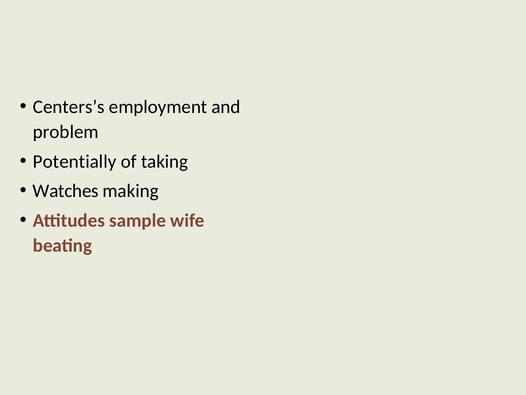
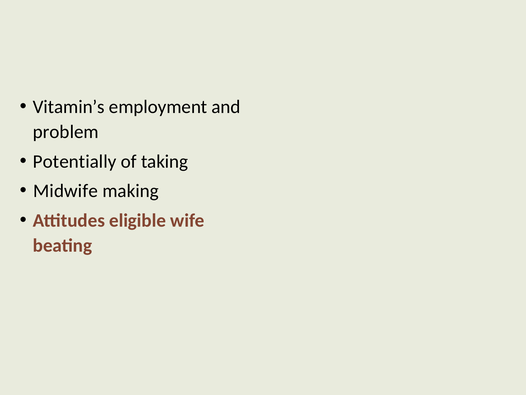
Centers’s: Centers’s -> Vitamin’s
Watches: Watches -> Midwife
sample: sample -> eligible
